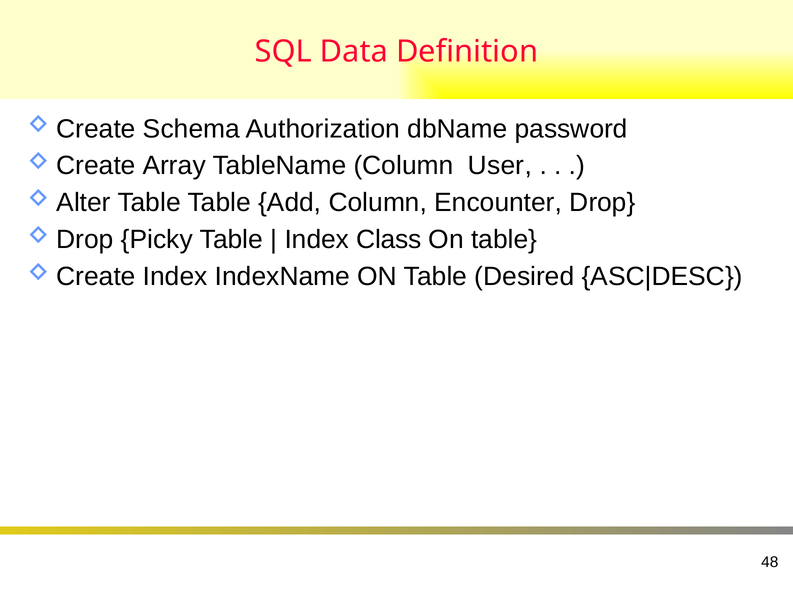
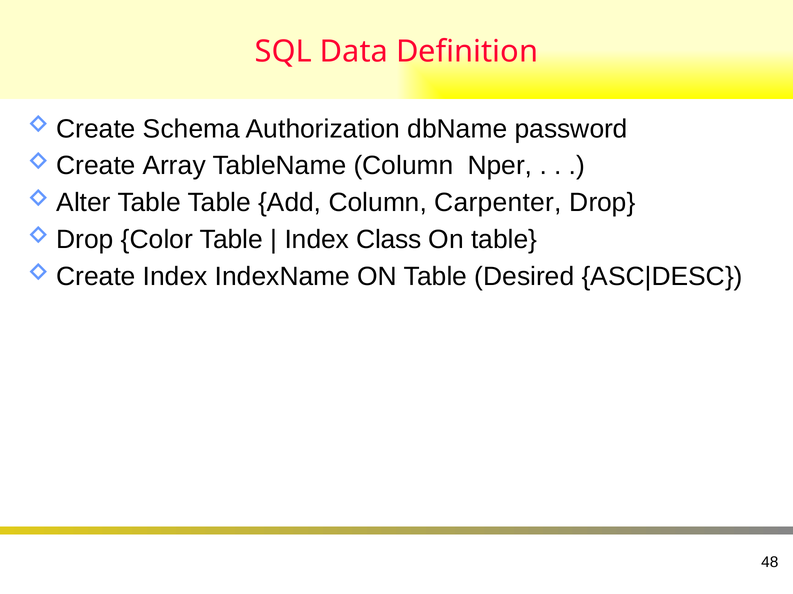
User: User -> Nper
Encounter: Encounter -> Carpenter
Picky: Picky -> Color
